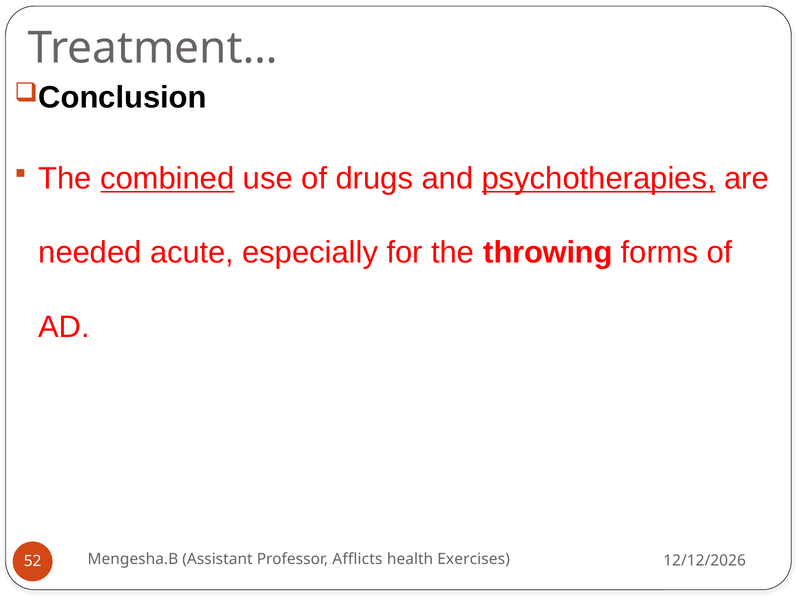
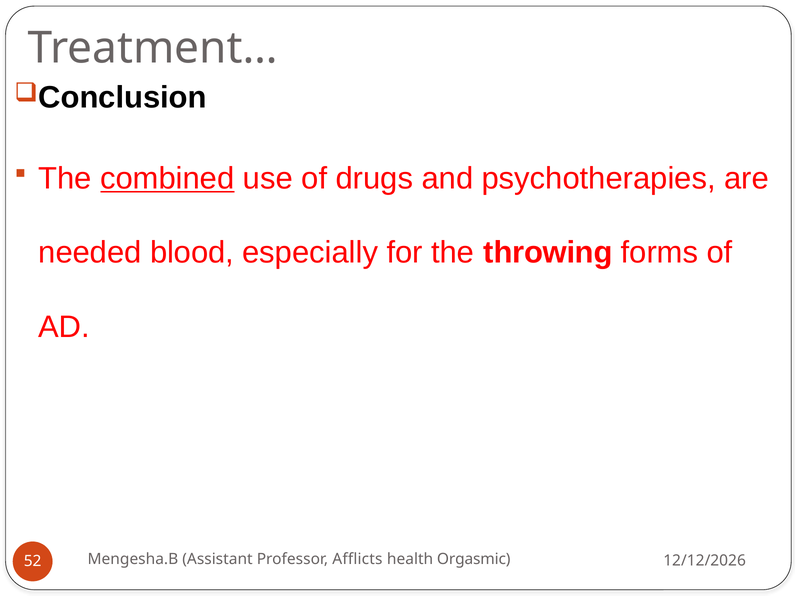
psychotherapies underline: present -> none
acute: acute -> blood
Exercises: Exercises -> Orgasmic
